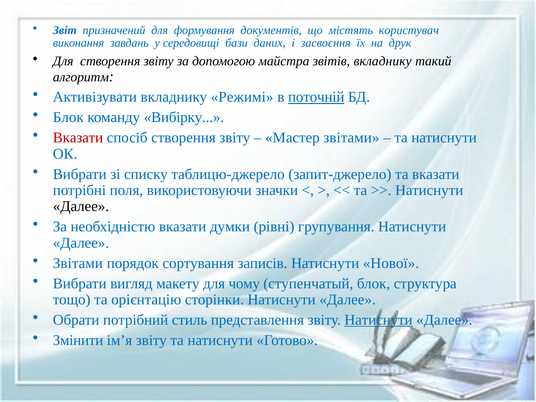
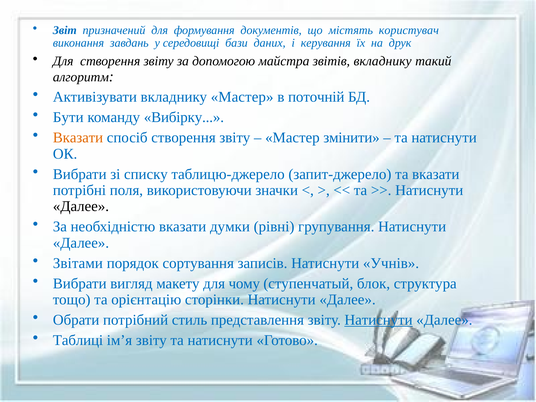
засвоєння: засвоєння -> керування
вкладнику Режимі: Режимі -> Мастер
поточній underline: present -> none
Блок at (68, 117): Блок -> Бути
Вказати at (78, 138) colour: red -> orange
Мастер звітами: звітами -> змінити
Нової: Нової -> Учнів
Змінити: Змінити -> Таблиці
